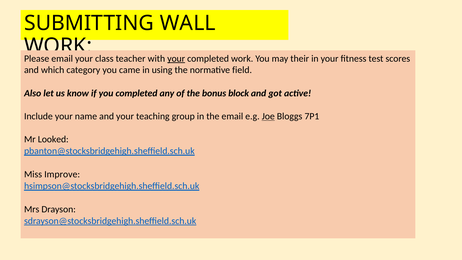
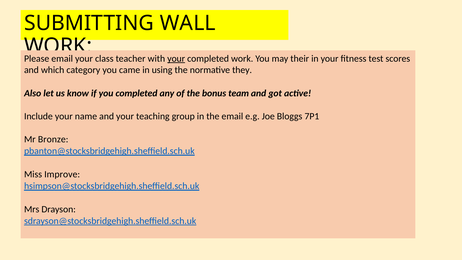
field: field -> they
block: block -> team
Joe underline: present -> none
Looked: Looked -> Bronze
